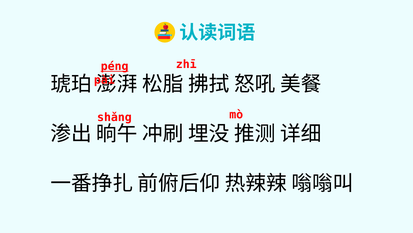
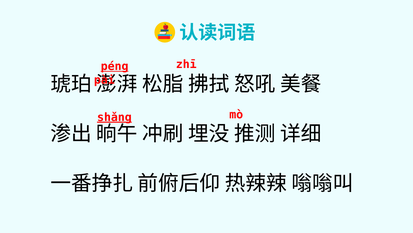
shǎng underline: none -> present
